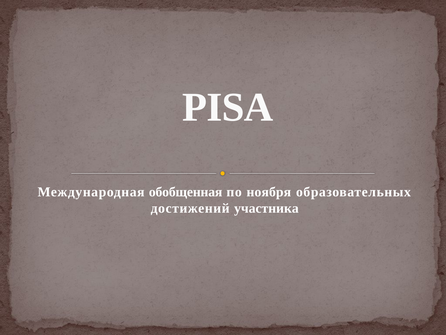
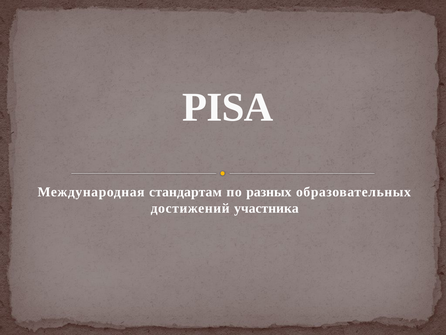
обобщенная: обобщенная -> стандартам
ноября: ноября -> разных
